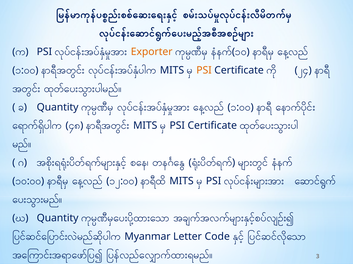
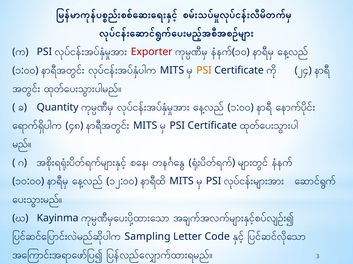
Exporter colour: orange -> red
Quantity at (58, 219): Quantity -> Kayinma
Myanmar: Myanmar -> Sampling
